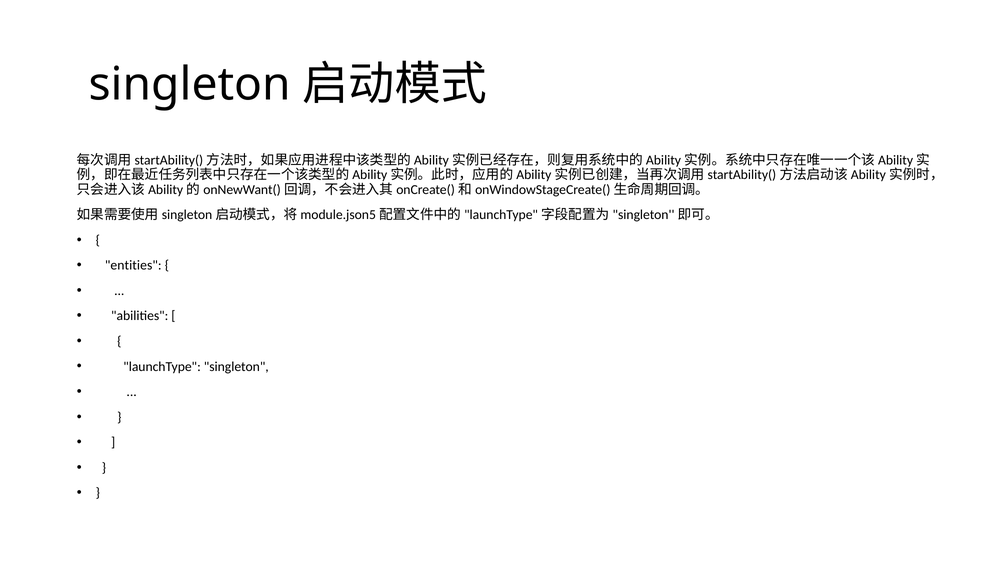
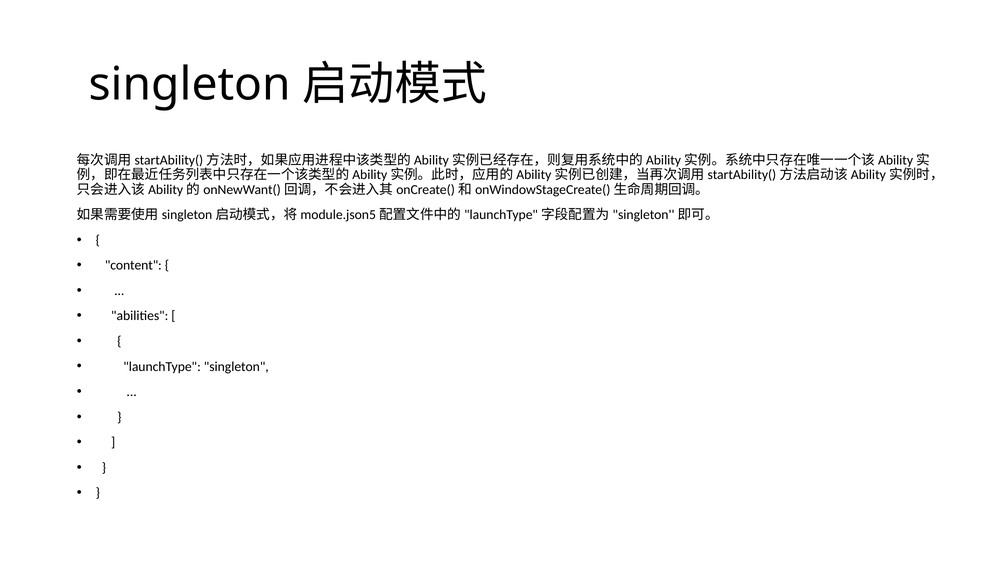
entities: entities -> content
